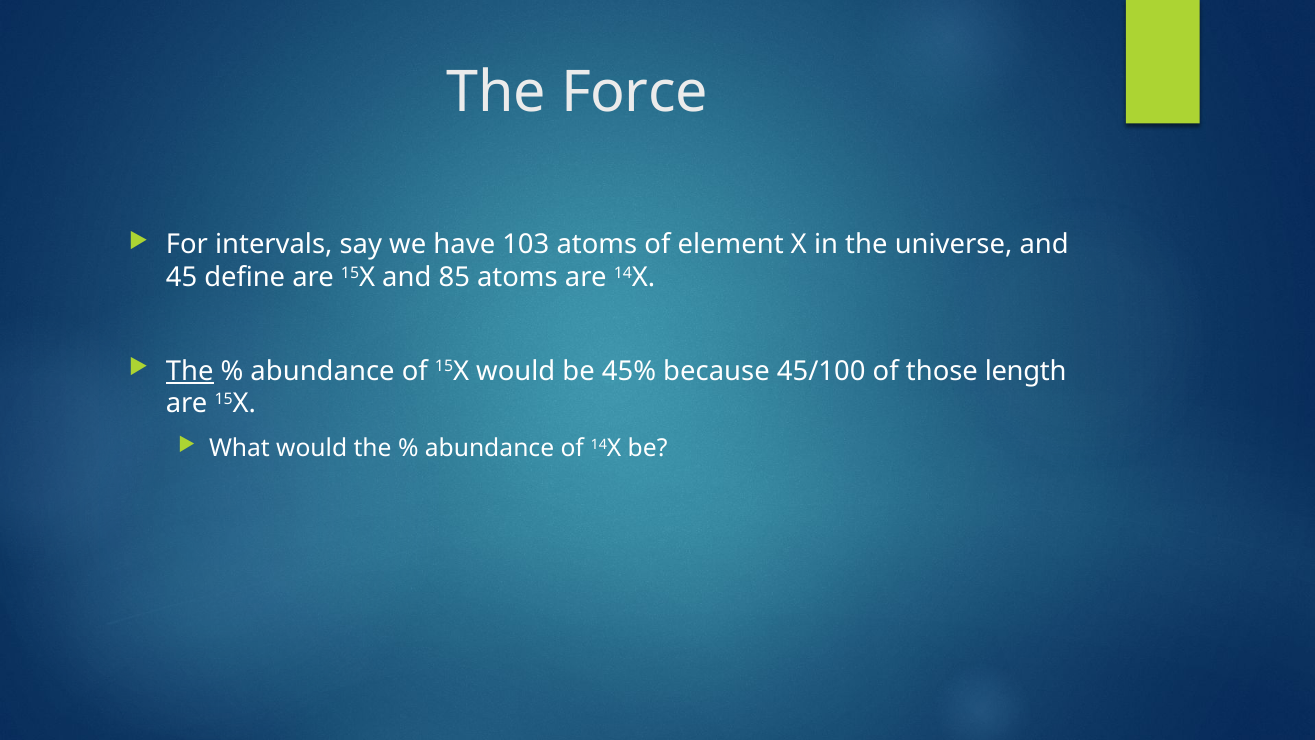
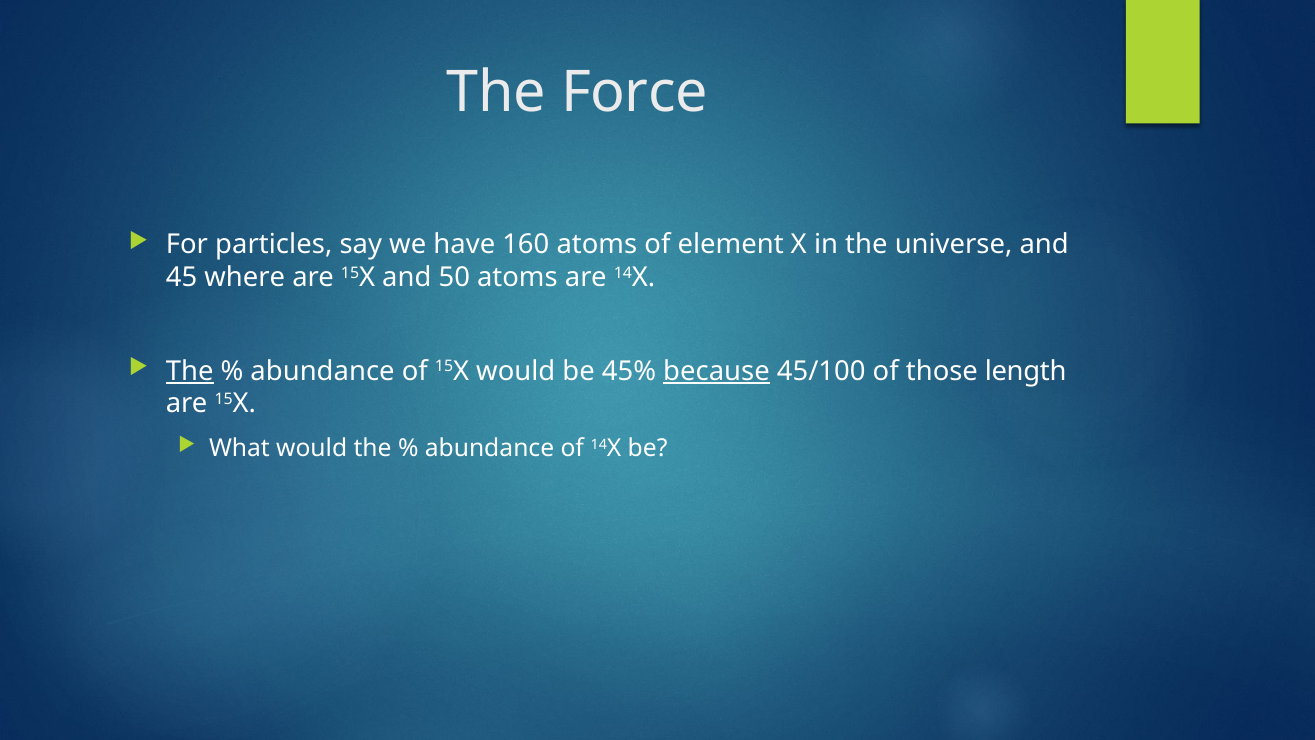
intervals: intervals -> particles
103: 103 -> 160
define: define -> where
85: 85 -> 50
because underline: none -> present
